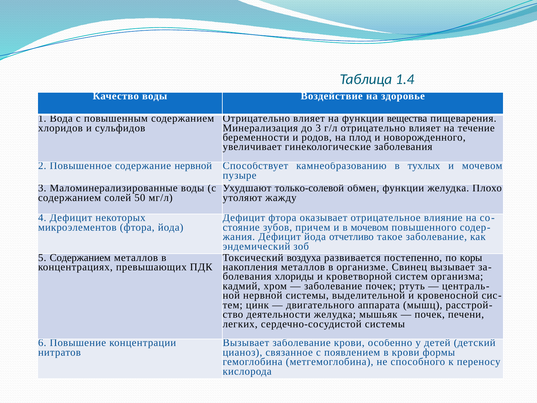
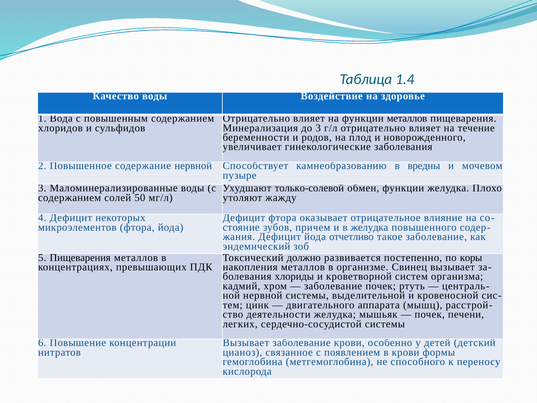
функции вещества: вещества -> металлов
тухлых: тухлых -> вредны
в мочевом: мочевом -> желудка
5 Содержанием: Содержанием -> Пищеварения
воздуха: воздуха -> должно
